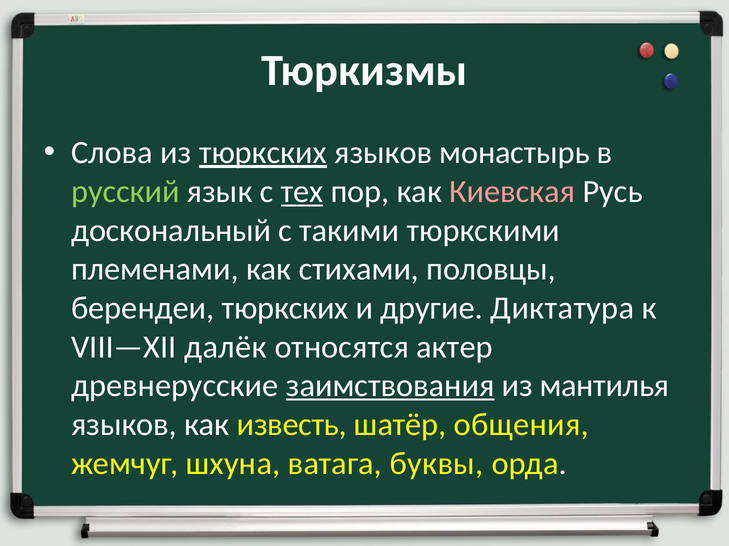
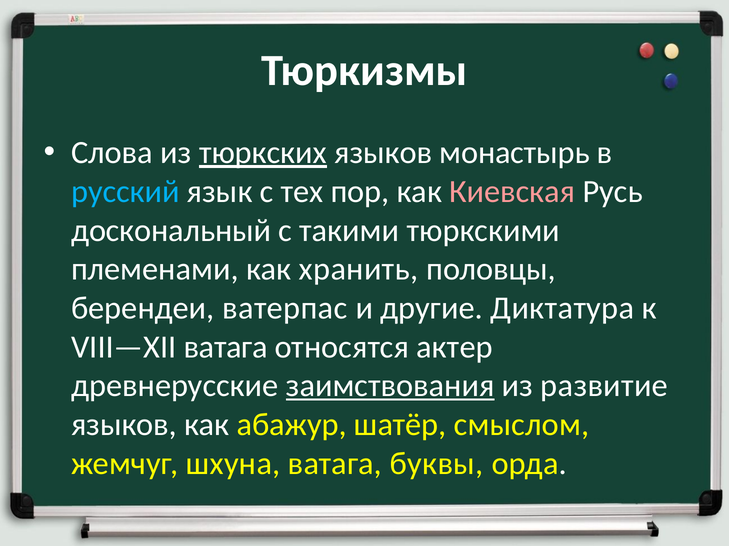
русский colour: light green -> light blue
тех underline: present -> none
стихами: стихами -> хранить
берендеи тюркских: тюркских -> ватерпас
VIII—XII далёк: далёк -> ватага
мантилья: мантилья -> развитие
известь: известь -> абажур
общения: общения -> смыслом
